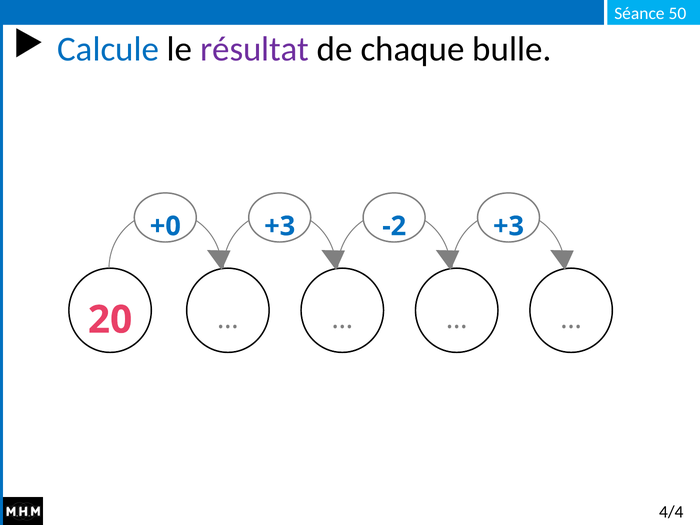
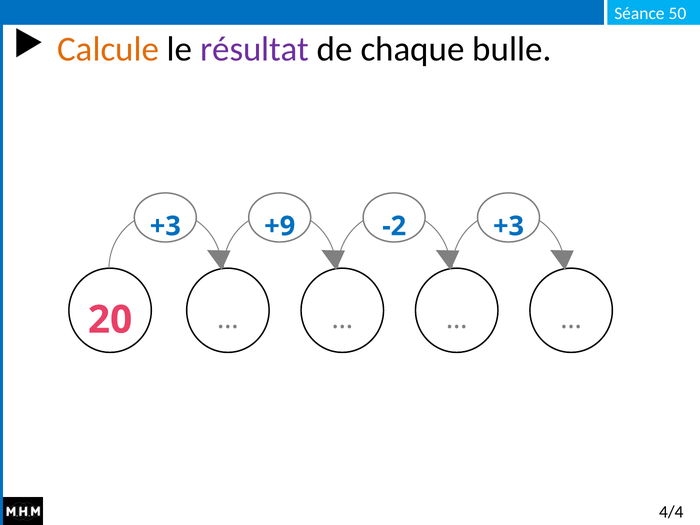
Calcule colour: blue -> orange
+0 at (165, 226): +0 -> +3
+3 at (280, 226): +3 -> +9
